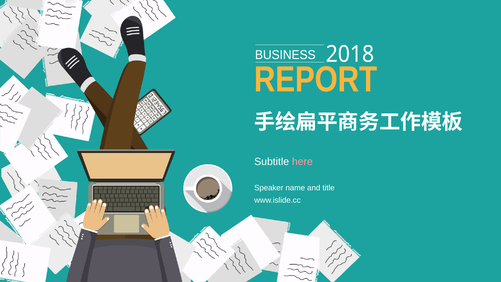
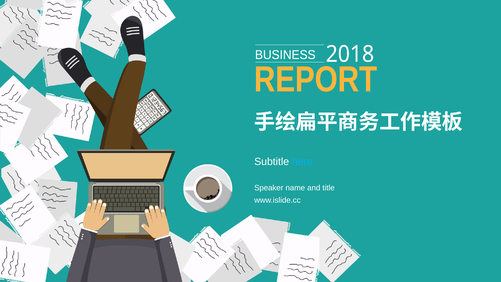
here colour: pink -> light blue
